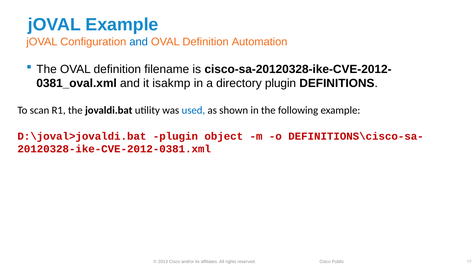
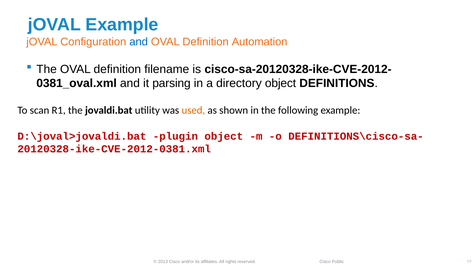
isakmp: isakmp -> parsing
directory plugin: plugin -> object
used colour: blue -> orange
